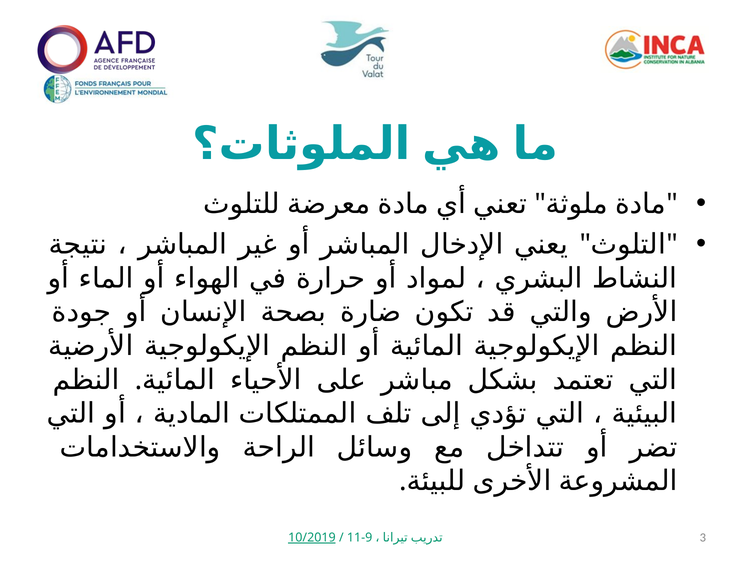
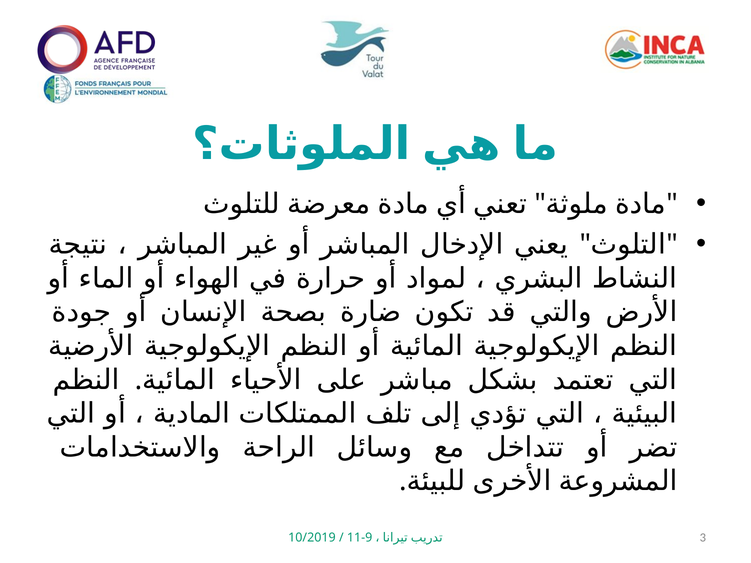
10/2019 underline: present -> none
